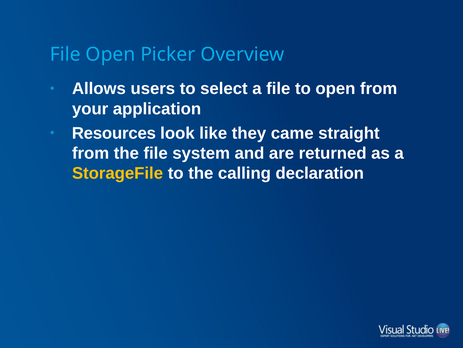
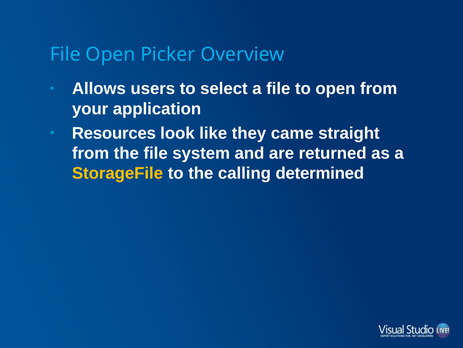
declaration: declaration -> determined
